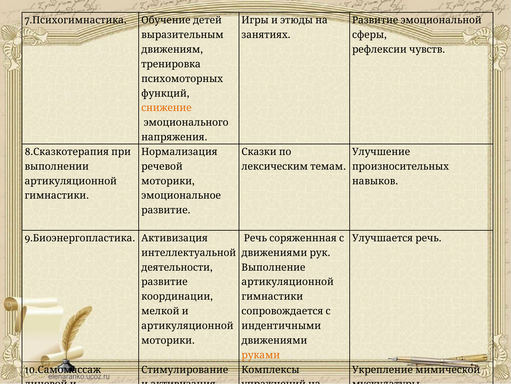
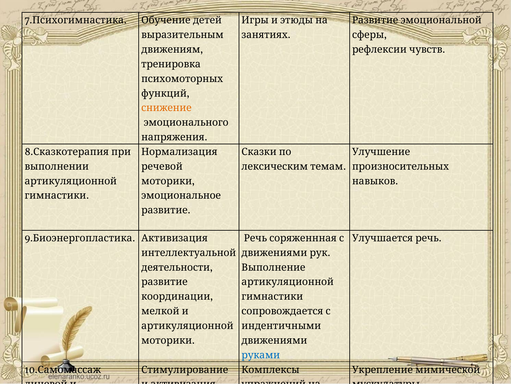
руками colour: orange -> blue
